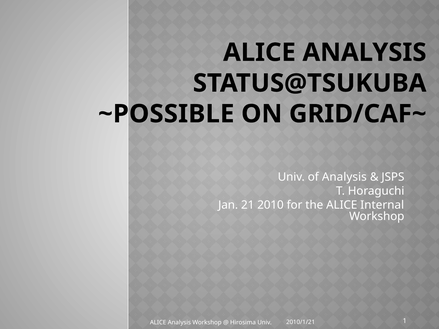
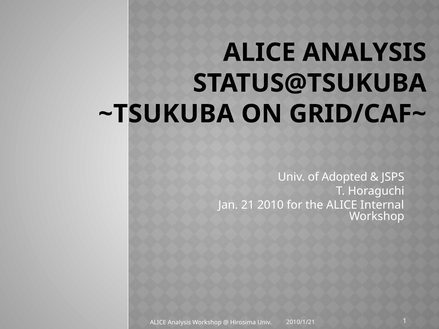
~POSSIBLE: ~POSSIBLE -> ~TSUKUBA
of Analysis: Analysis -> Adopted
